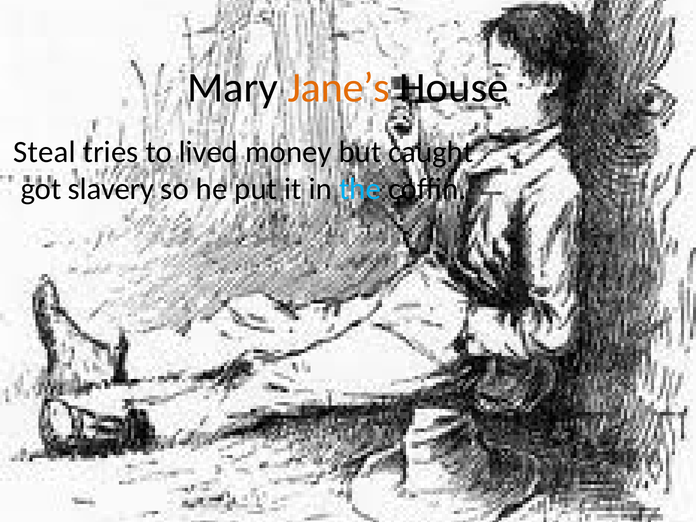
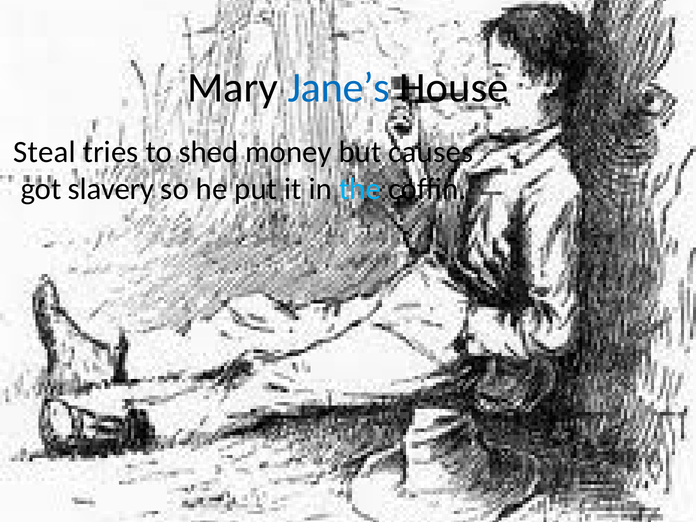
Jane’s colour: orange -> blue
lived: lived -> shed
caught: caught -> causes
